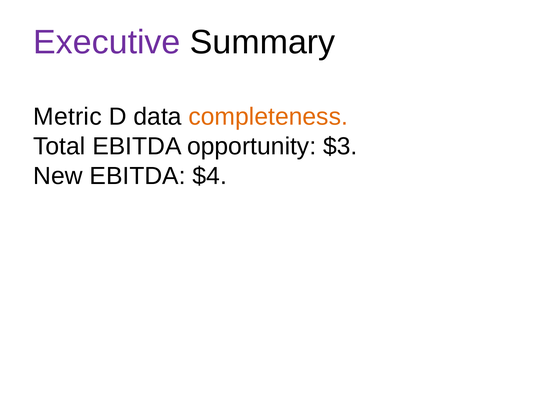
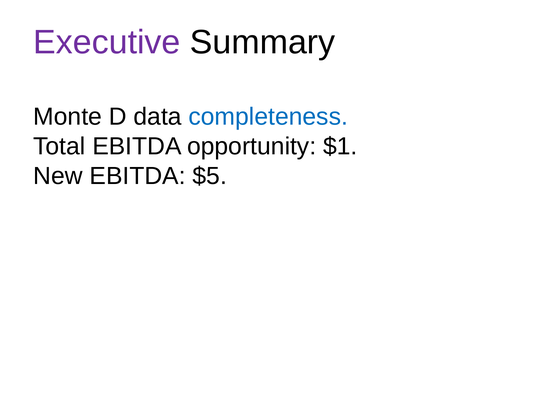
Metric: Metric -> Monte
completeness colour: orange -> blue
$3: $3 -> $1
$4: $4 -> $5
